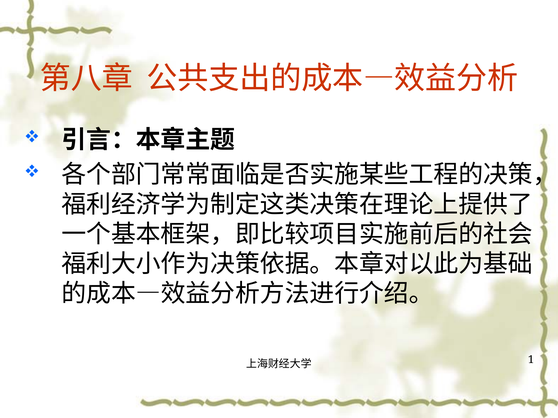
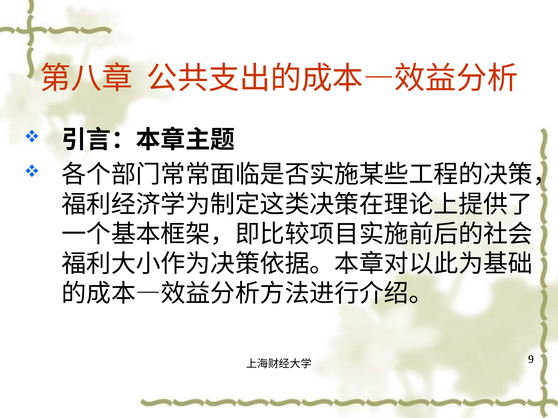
1: 1 -> 9
